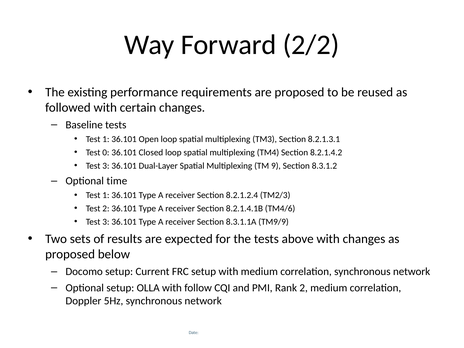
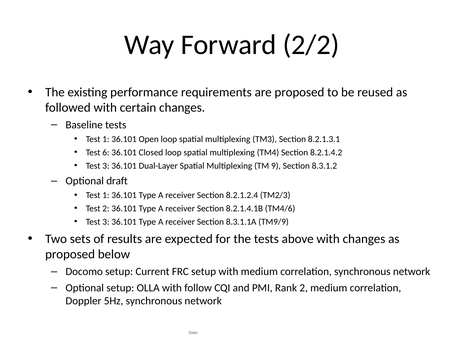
0: 0 -> 6
time: time -> draft
